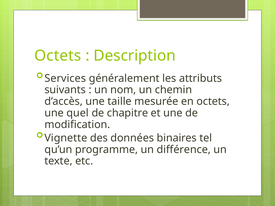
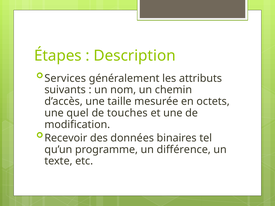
Octets at (58, 56): Octets -> Étapes
chapitre: chapitre -> touches
Vignette: Vignette -> Recevoir
